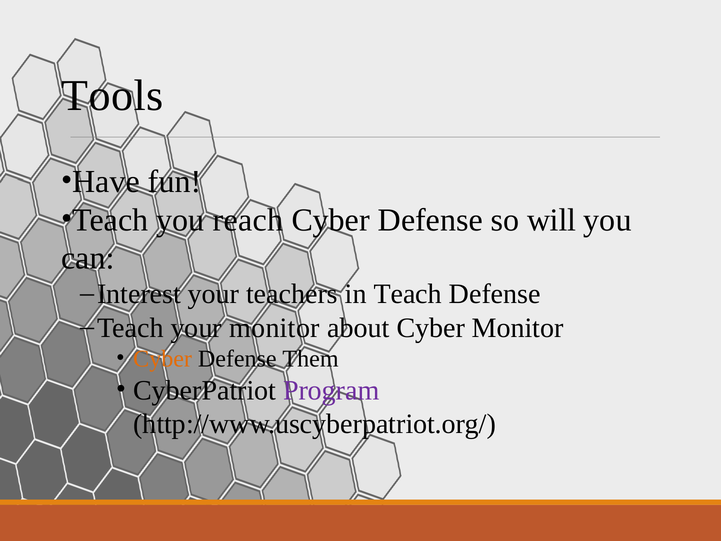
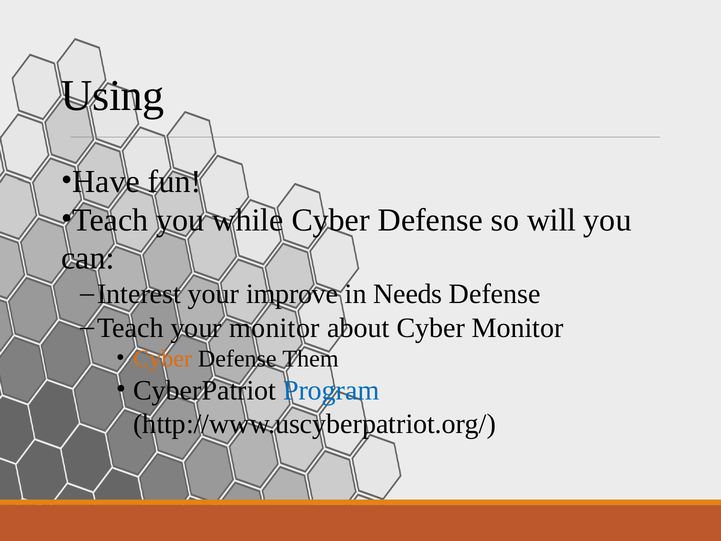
Tools: Tools -> Using
reach: reach -> while
teachers: teachers -> improve
in Teach: Teach -> Needs
Program colour: purple -> blue
